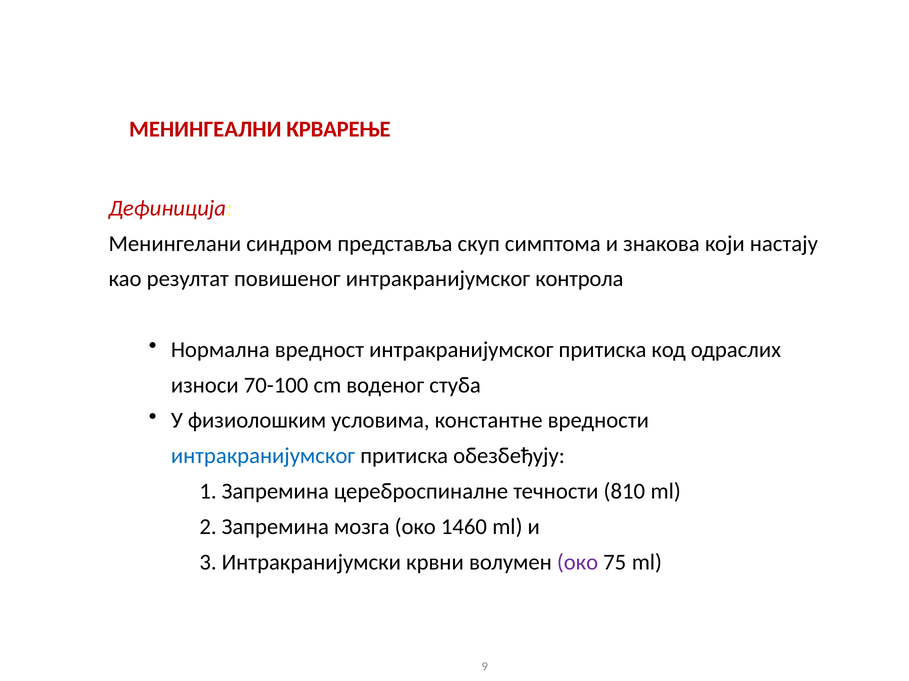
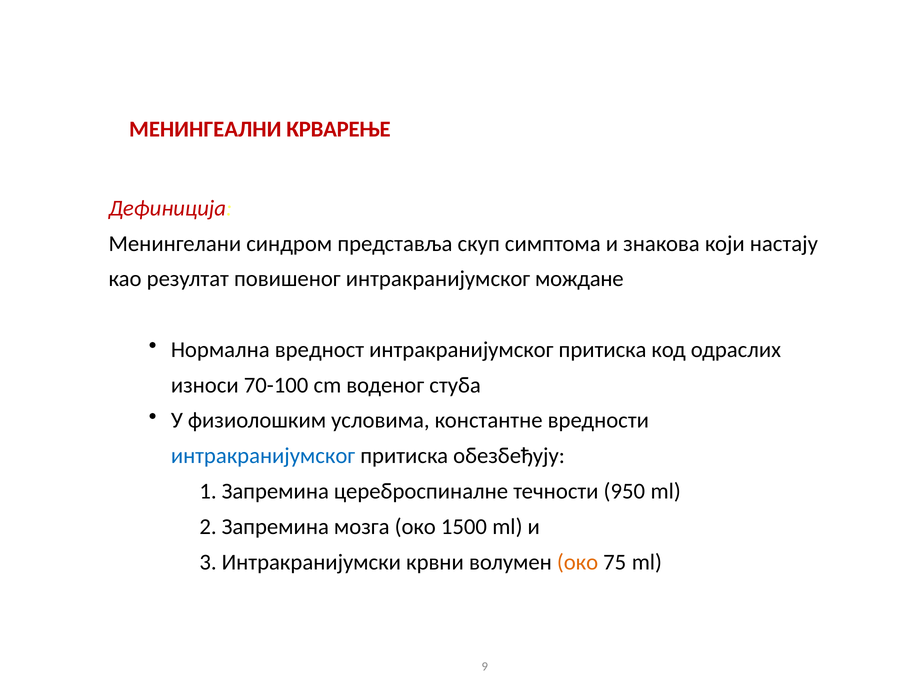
контрола: контрола -> мождане
810: 810 -> 950
1460: 1460 -> 1500
око at (578, 563) colour: purple -> orange
